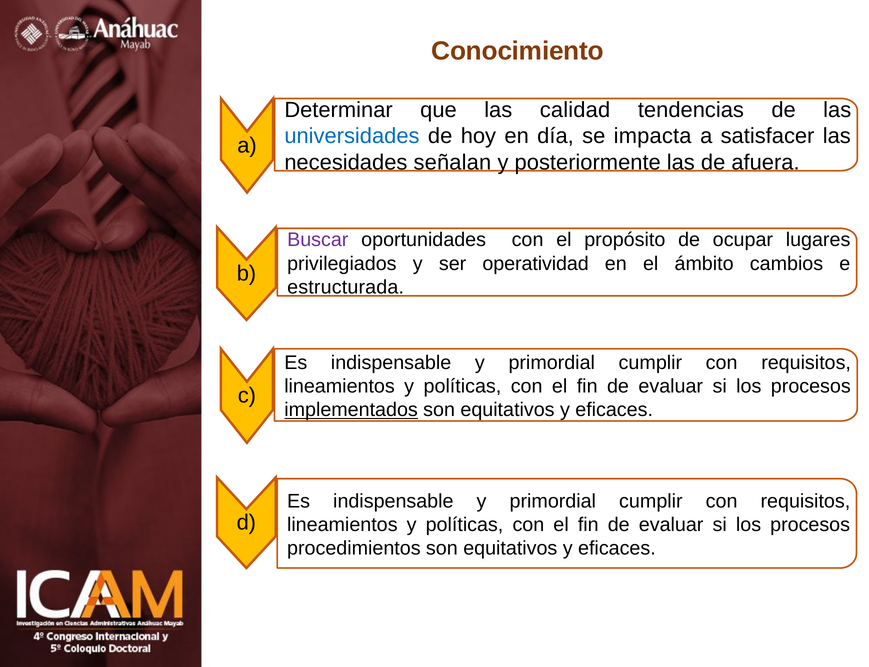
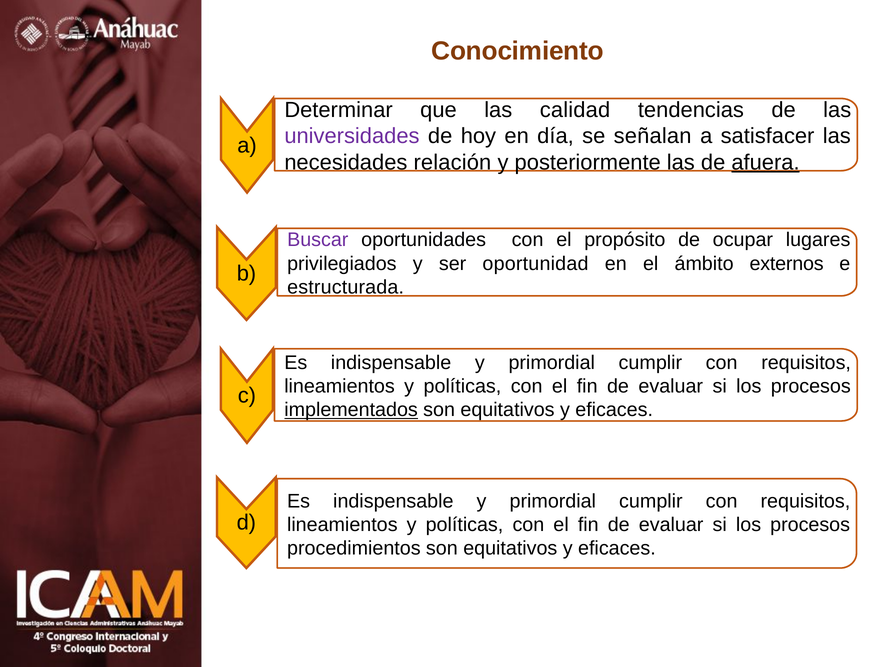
universidades colour: blue -> purple
impacta: impacta -> señalan
señalan: señalan -> relación
afuera underline: none -> present
operatividad: operatividad -> oportunidad
cambios: cambios -> externos
